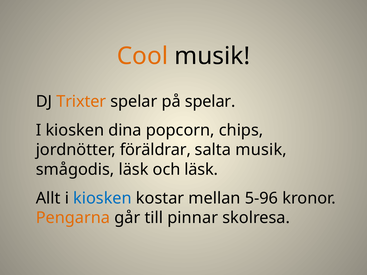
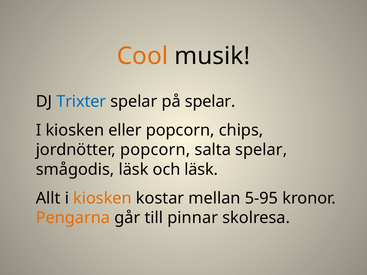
Trixter colour: orange -> blue
dina: dina -> eller
jordnötter föräldrar: föräldrar -> popcorn
salta musik: musik -> spelar
kiosken at (102, 198) colour: blue -> orange
5-96: 5-96 -> 5-95
